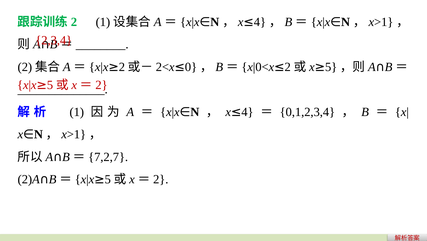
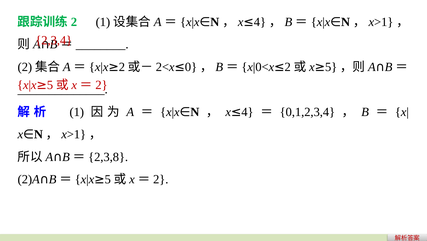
7,2,7: 7,2,7 -> 2,3,8
